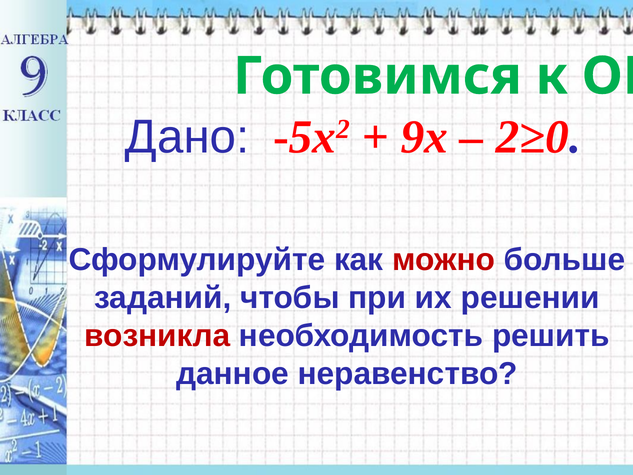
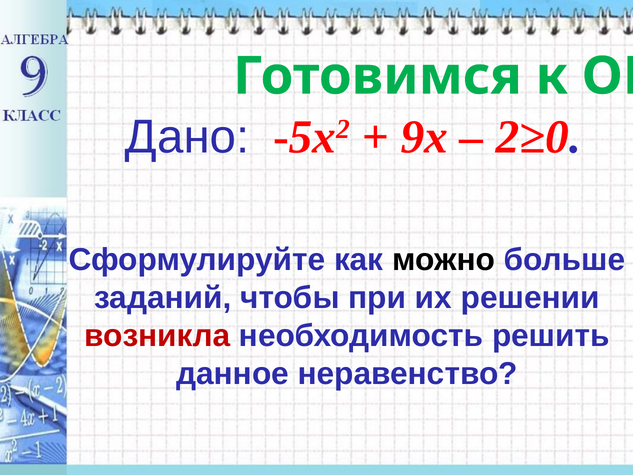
можно colour: red -> black
